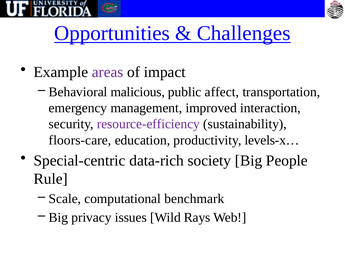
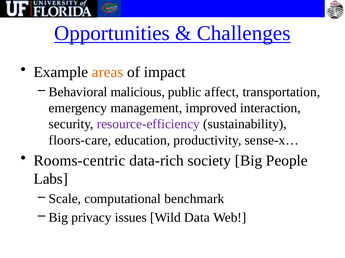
areas colour: purple -> orange
levels-x…: levels-x… -> sense-x…
Special-centric: Special-centric -> Rooms-centric
Rule: Rule -> Labs
Rays: Rays -> Data
